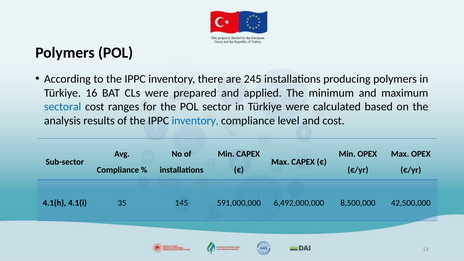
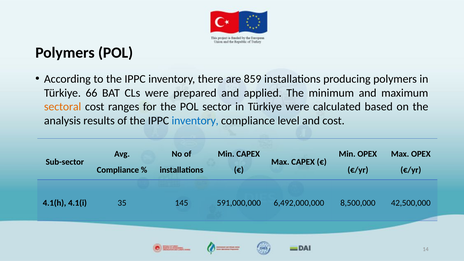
245: 245 -> 859
16: 16 -> 66
sectoral colour: blue -> orange
